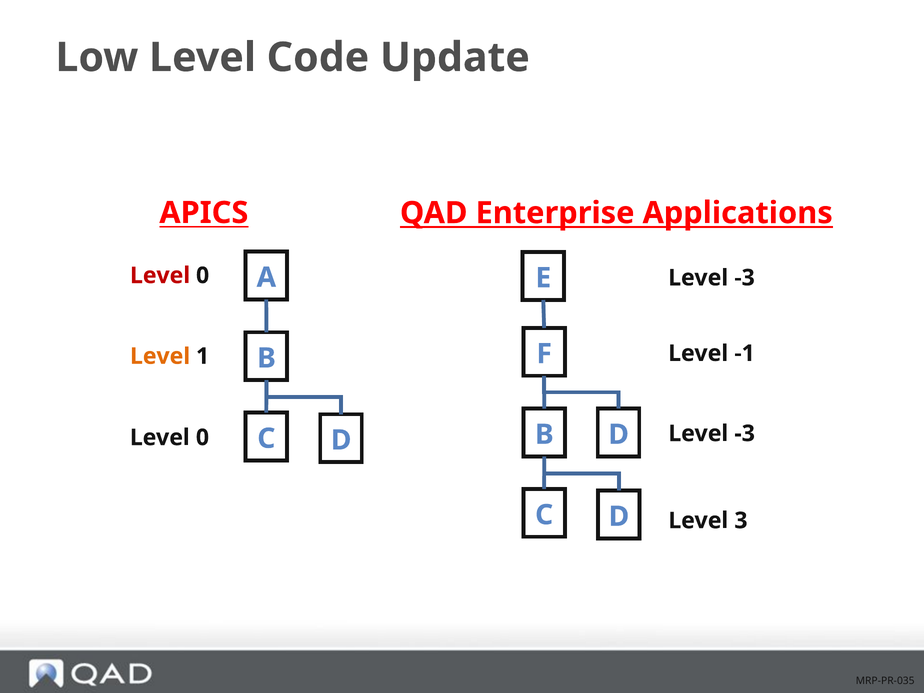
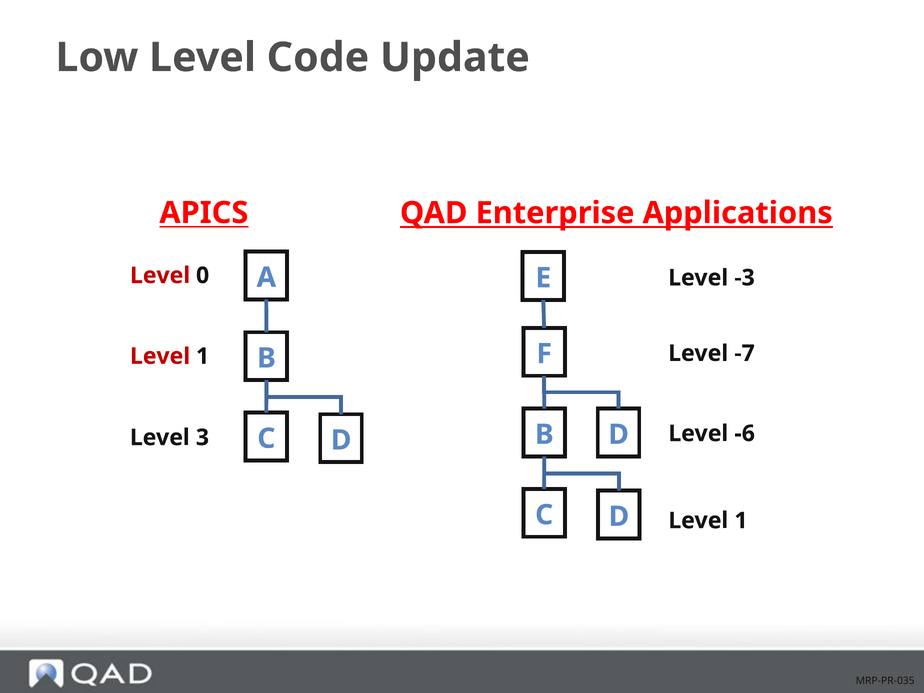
-1: -1 -> -7
Level at (160, 356) colour: orange -> red
-3 at (745, 434): -3 -> -6
0 at (202, 438): 0 -> 3
3 at (741, 521): 3 -> 1
